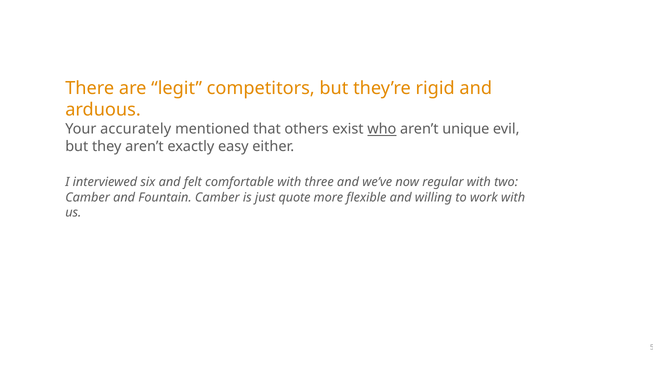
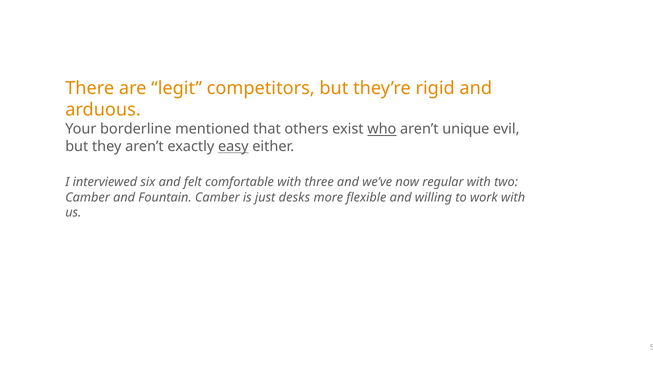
accurately: accurately -> borderline
easy underline: none -> present
quote: quote -> desks
